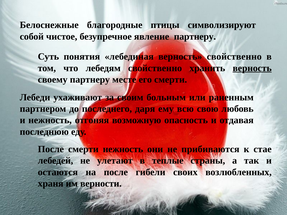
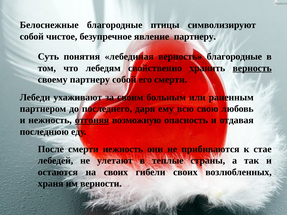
верность свойственно: свойственно -> благородные
партнеру месте: месте -> собой
отгоняя underline: none -> present
на после: после -> своих
